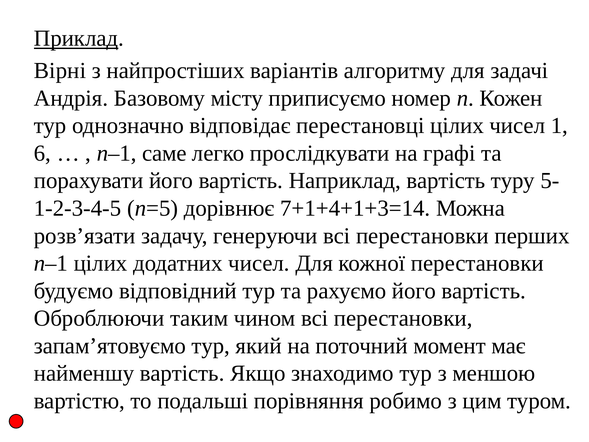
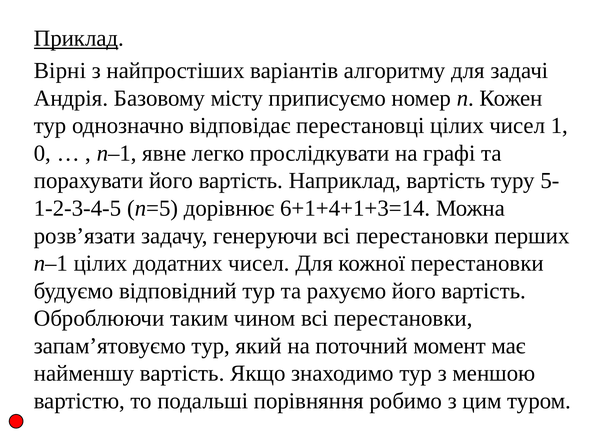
6: 6 -> 0
саме: саме -> явне
7+1+4+1+3=14: 7+1+4+1+3=14 -> 6+1+4+1+3=14
